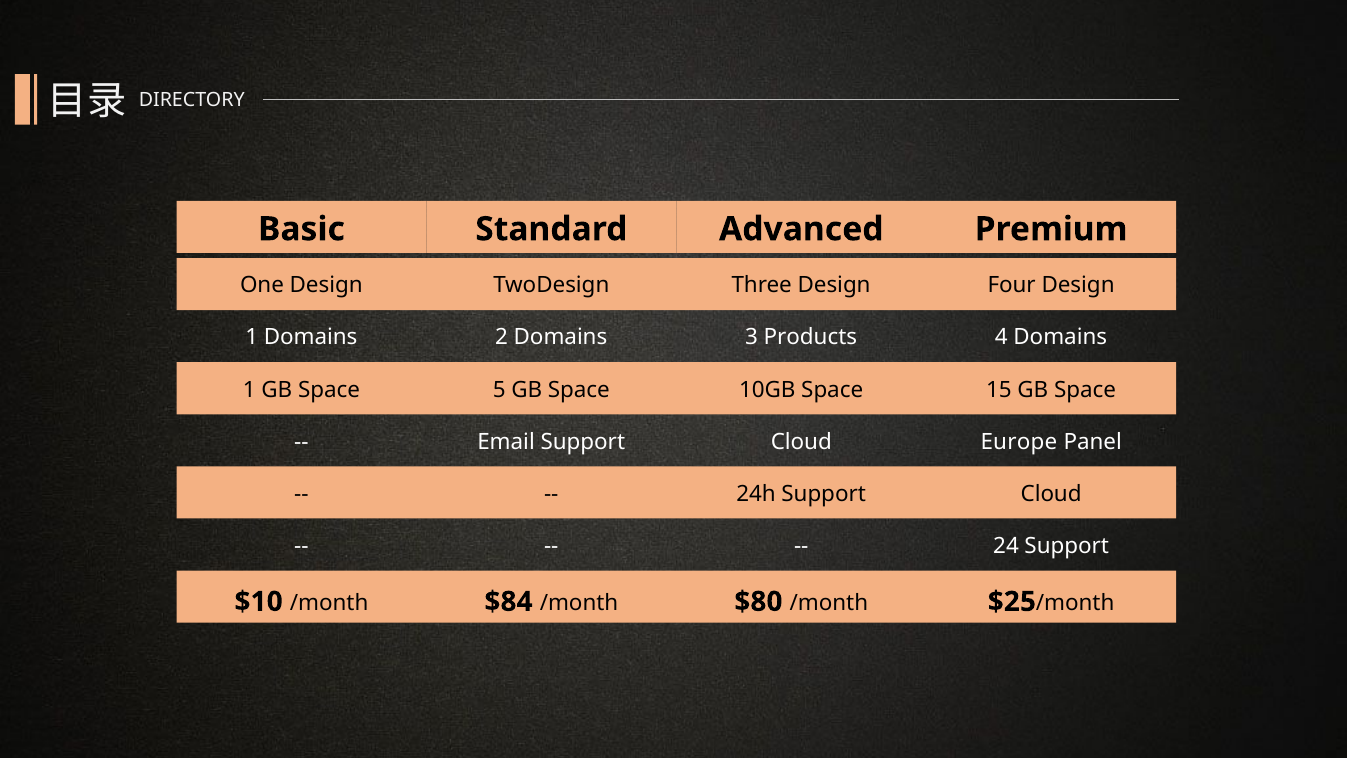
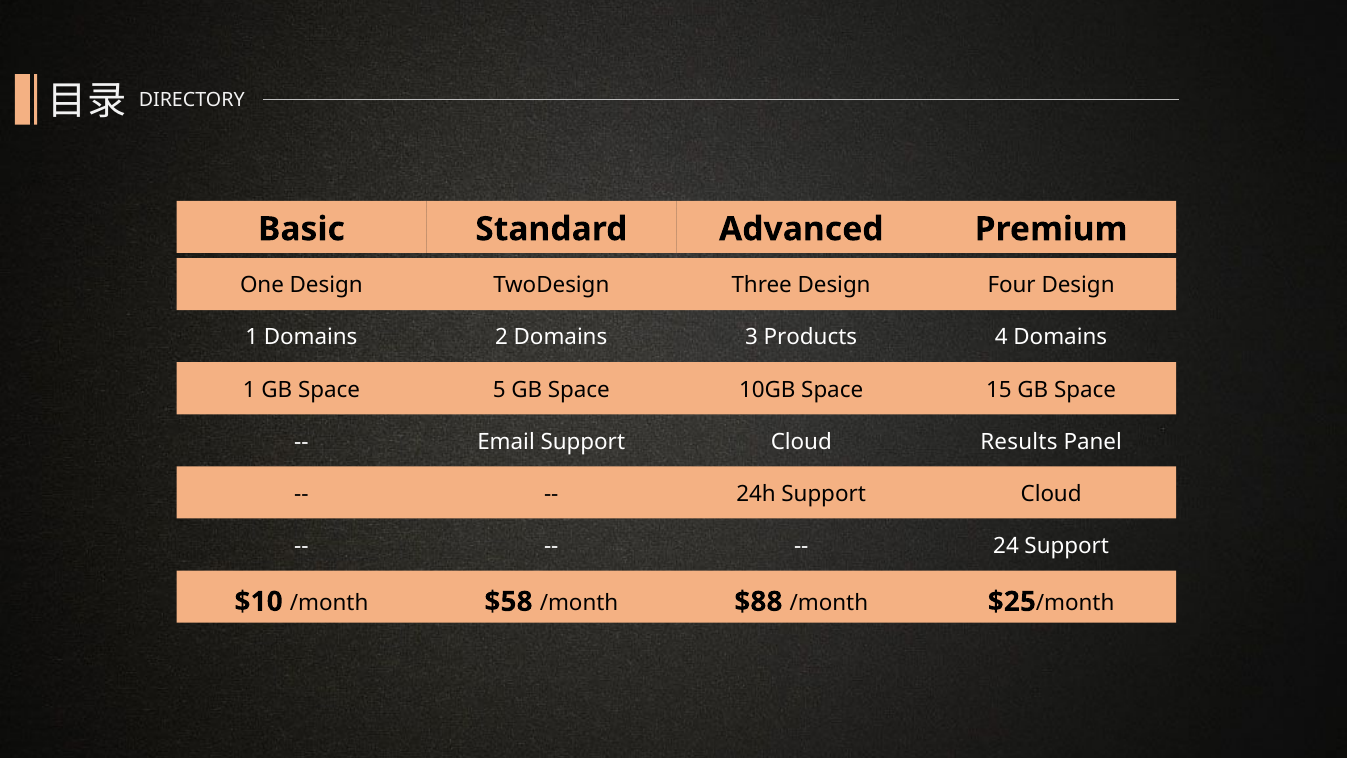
Europe: Europe -> Results
$84: $84 -> $58
$80: $80 -> $88
